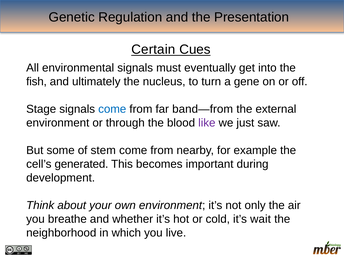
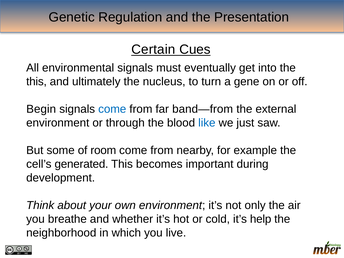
fish at (36, 82): fish -> this
Stage: Stage -> Begin
like colour: purple -> blue
stem: stem -> room
wait: wait -> help
